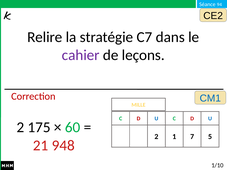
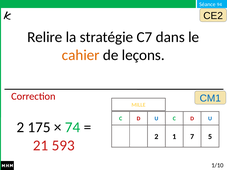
cahier colour: purple -> orange
60: 60 -> 74
948: 948 -> 593
